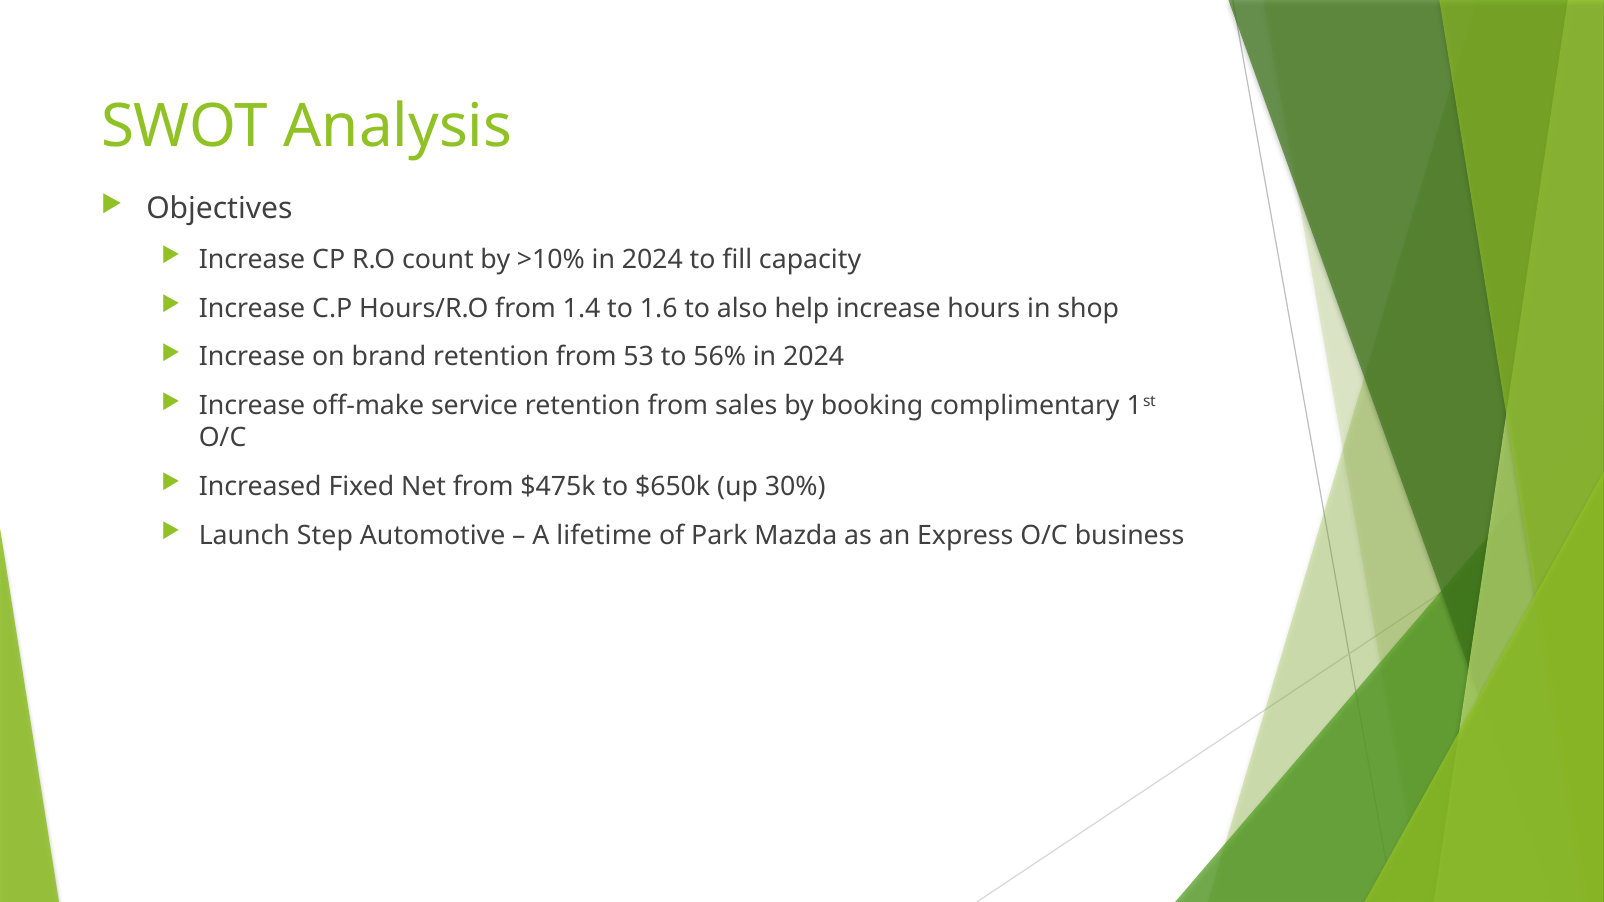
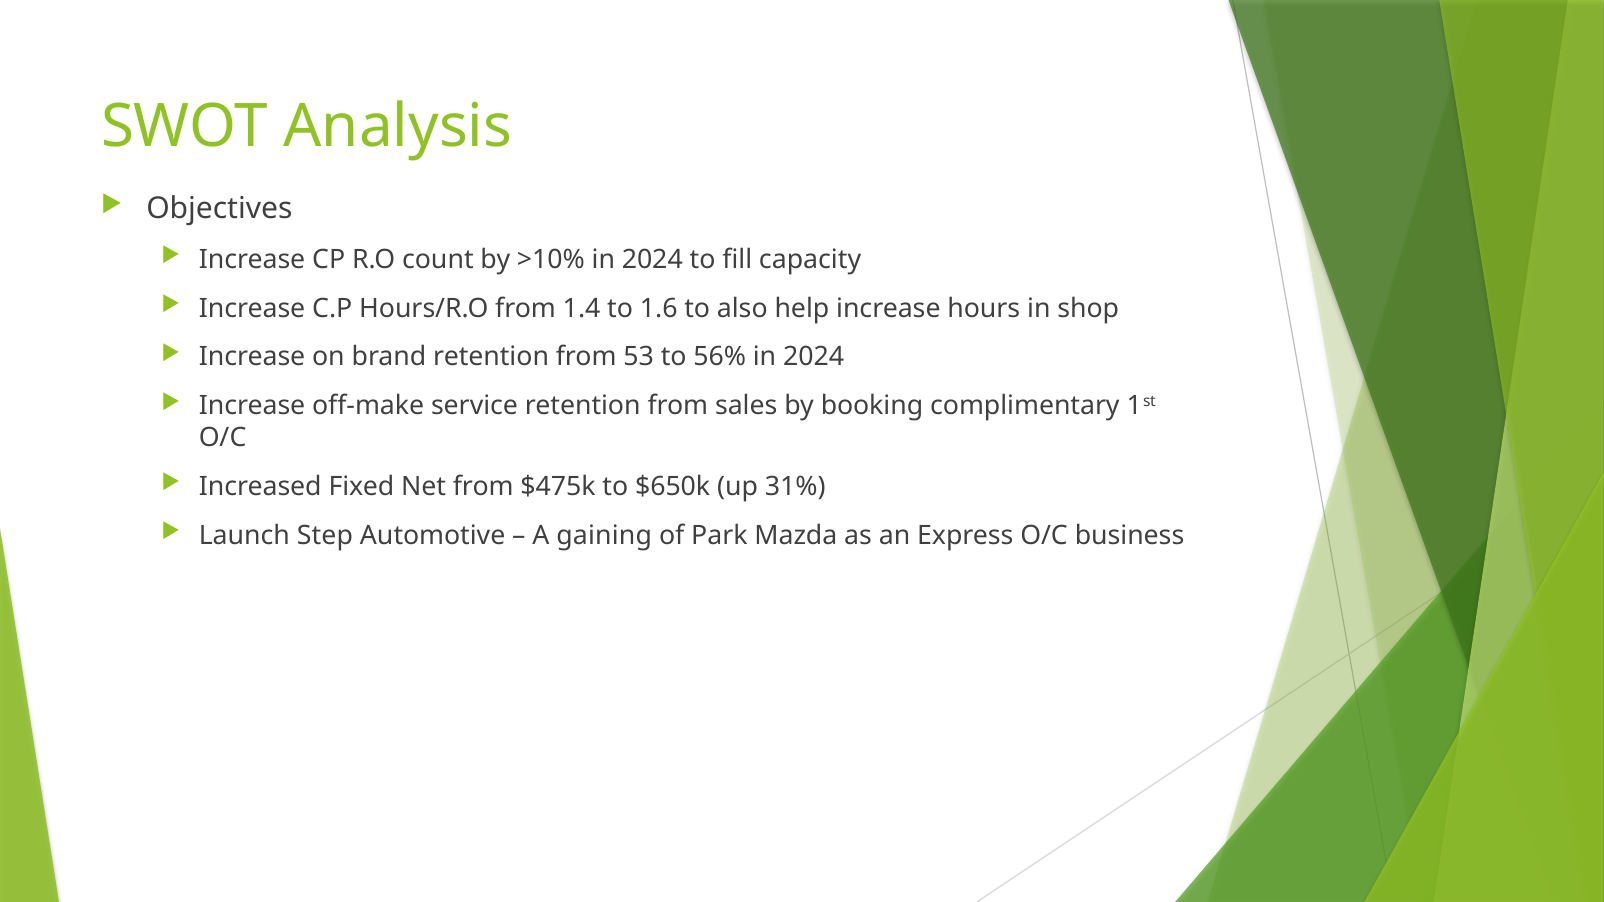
30%: 30% -> 31%
lifetime: lifetime -> gaining
